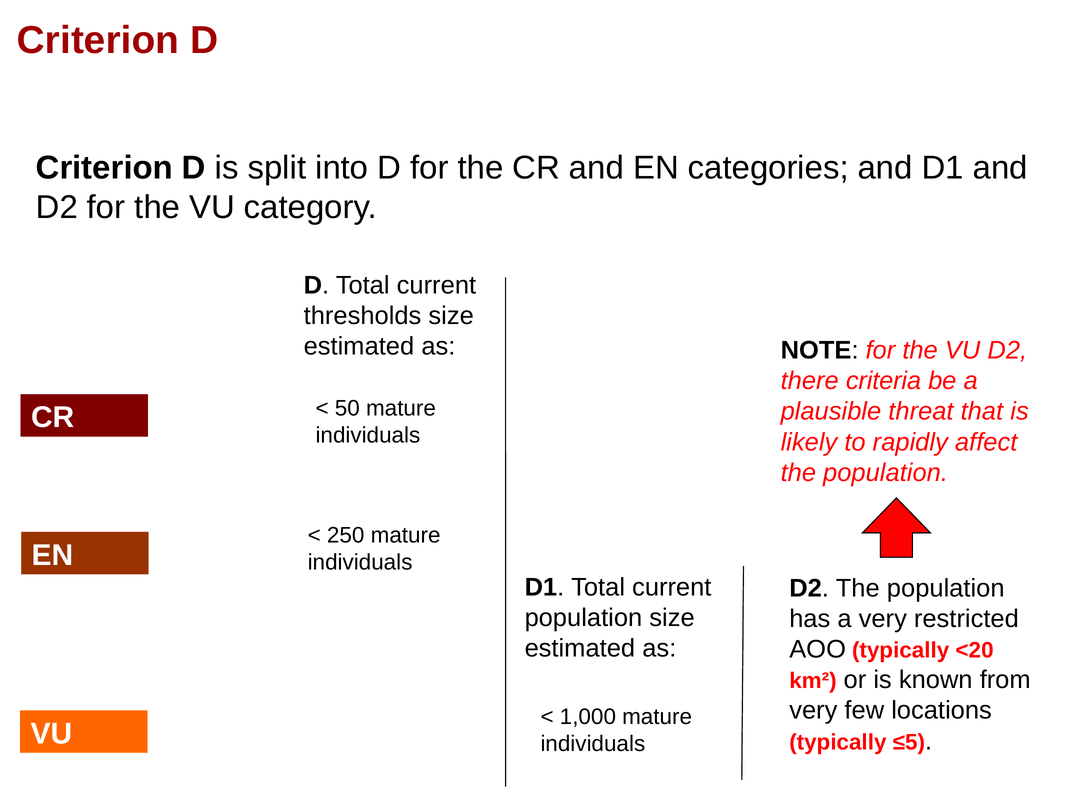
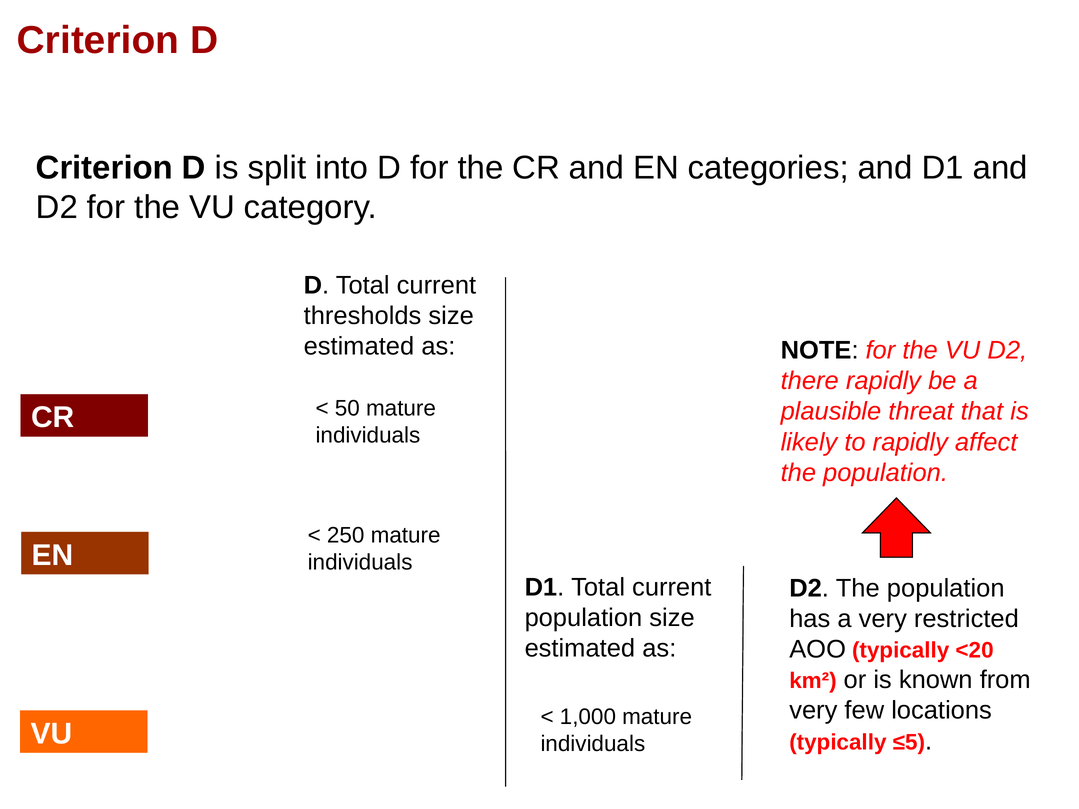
there criteria: criteria -> rapidly
